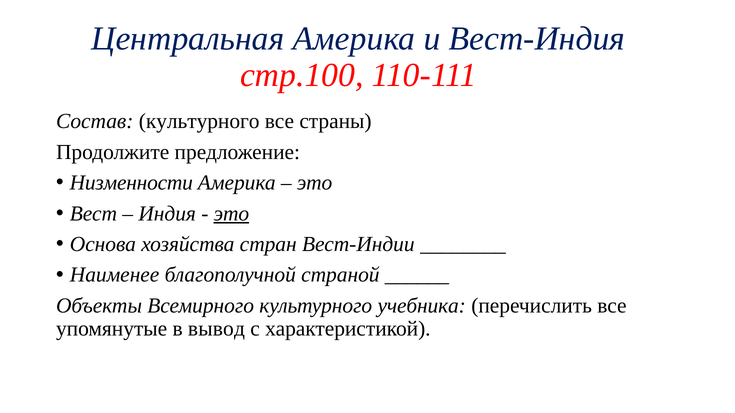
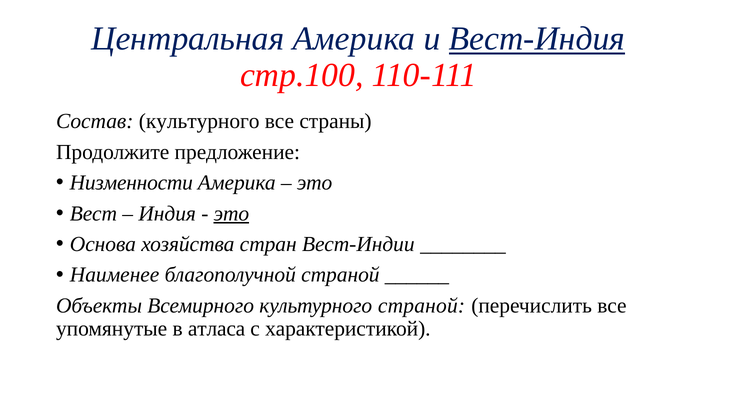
Вест-Индия underline: none -> present
культурного учебника: учебника -> страной
вывод: вывод -> атласа
